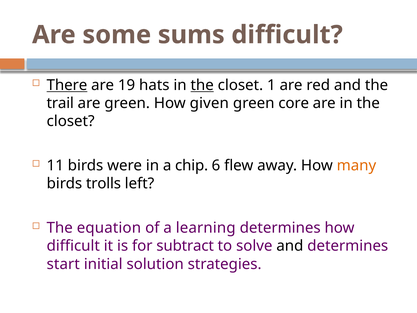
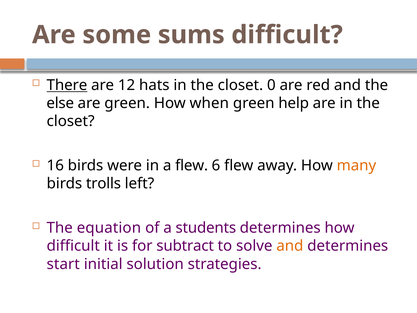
19: 19 -> 12
the at (202, 85) underline: present -> none
1: 1 -> 0
trail: trail -> else
given: given -> when
core: core -> help
11: 11 -> 16
a chip: chip -> flew
learning: learning -> students
and at (290, 246) colour: black -> orange
